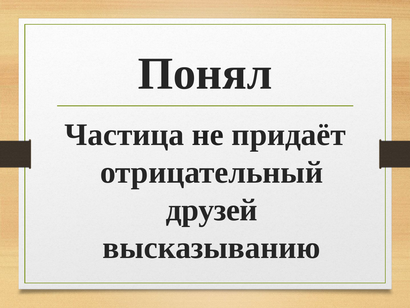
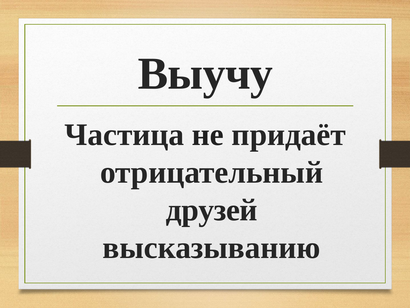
Понял: Понял -> Выучу
